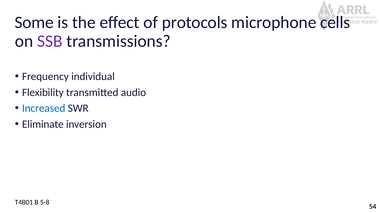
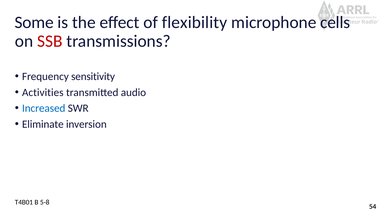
protocols: protocols -> flexibility
SSB colour: purple -> red
individual: individual -> sensitivity
Flexibility: Flexibility -> Activities
